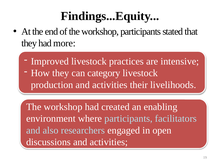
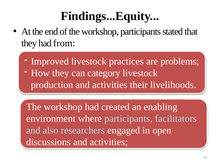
more: more -> from
intensive: intensive -> problems
